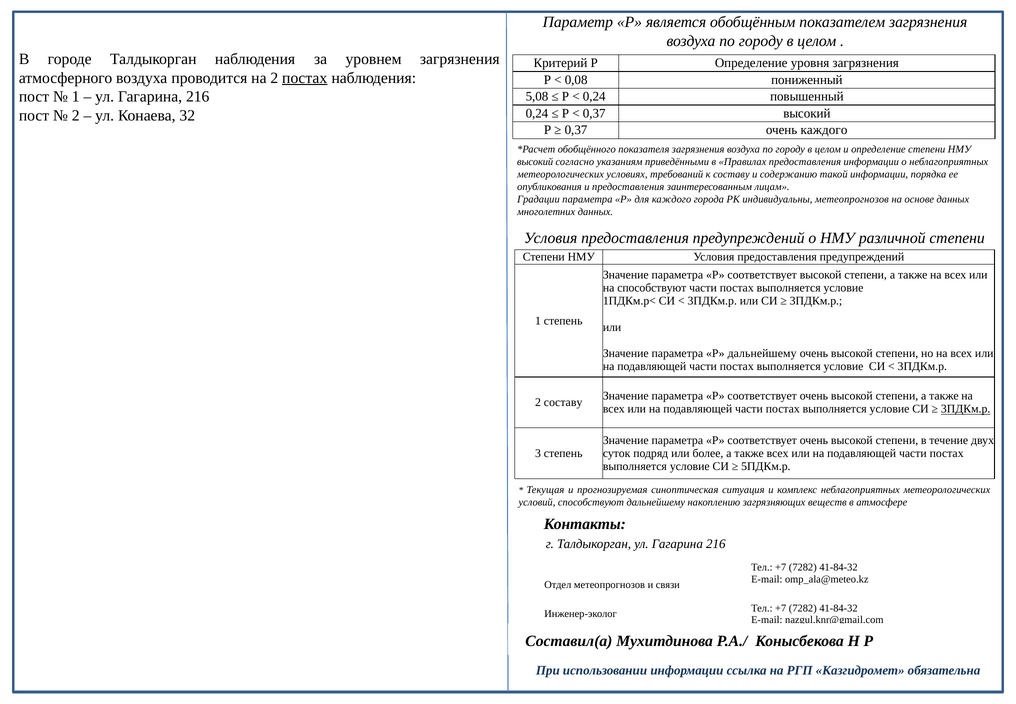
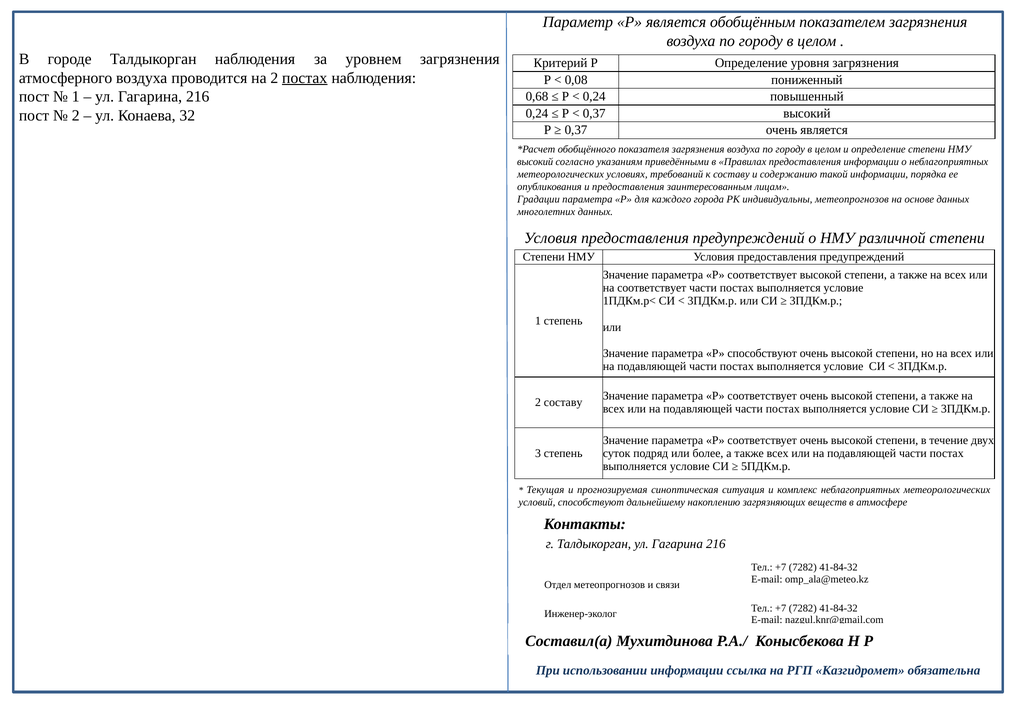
5,08: 5,08 -> 0,68
очень каждого: каждого -> является
на способствуют: способствуют -> соответствует
Р дальнейшему: дальнейшему -> способствуют
3ПДКм.р at (966, 409) underline: present -> none
